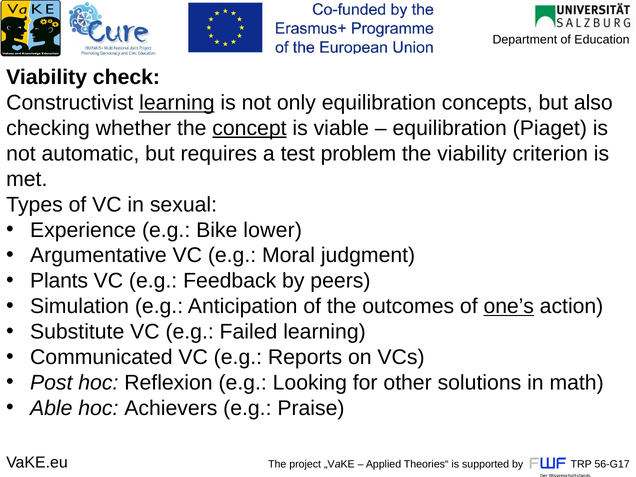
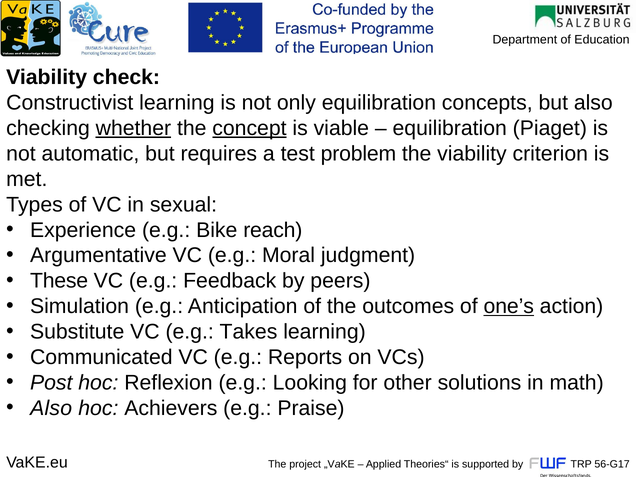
learning at (177, 103) underline: present -> none
whether underline: none -> present
lower: lower -> reach
Plants: Plants -> These
Failed: Failed -> Takes
Able at (51, 408): Able -> Also
